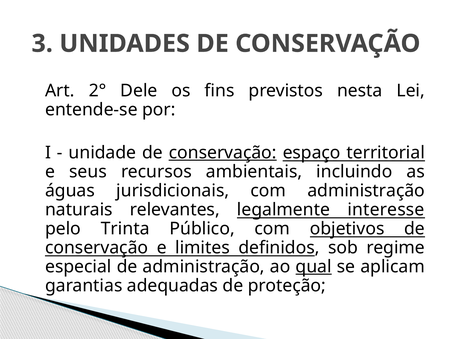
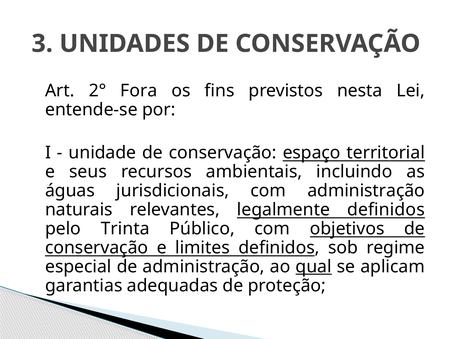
Dele: Dele -> Fora
conservação at (223, 153) underline: present -> none
legalmente interesse: interesse -> definidos
